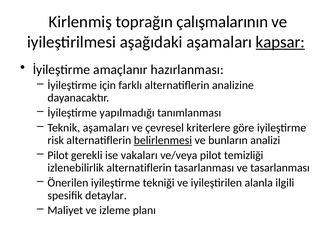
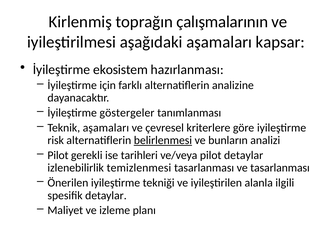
kapsar underline: present -> none
amaçlanır: amaçlanır -> ekosistem
yapılmadığı: yapılmadığı -> göstergeler
vakaları: vakaları -> tarihleri
pilot temizliği: temizliği -> detaylar
izlenebilirlik alternatiflerin: alternatiflerin -> temizlenmesi
